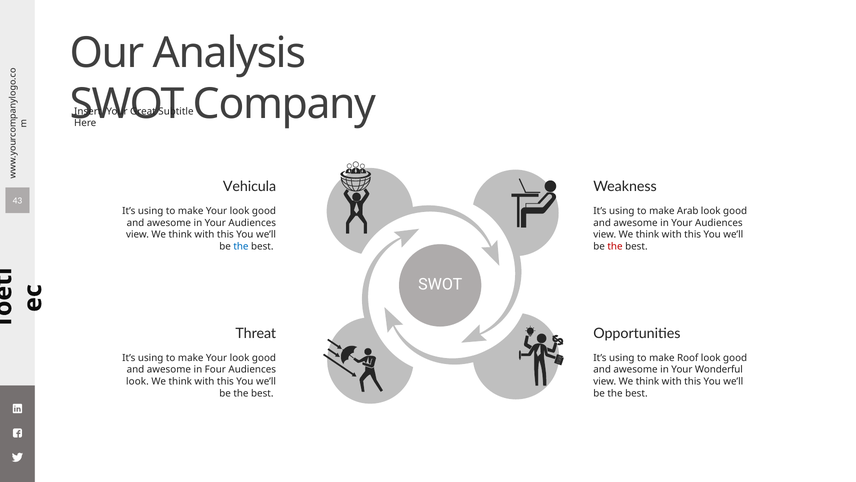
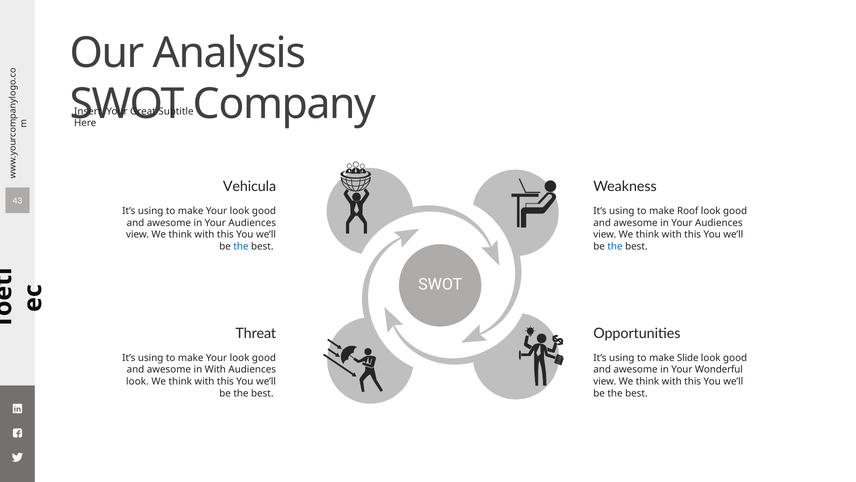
Arab: Arab -> Roof
the at (615, 246) colour: red -> blue
Roof: Roof -> Slide
in Four: Four -> With
